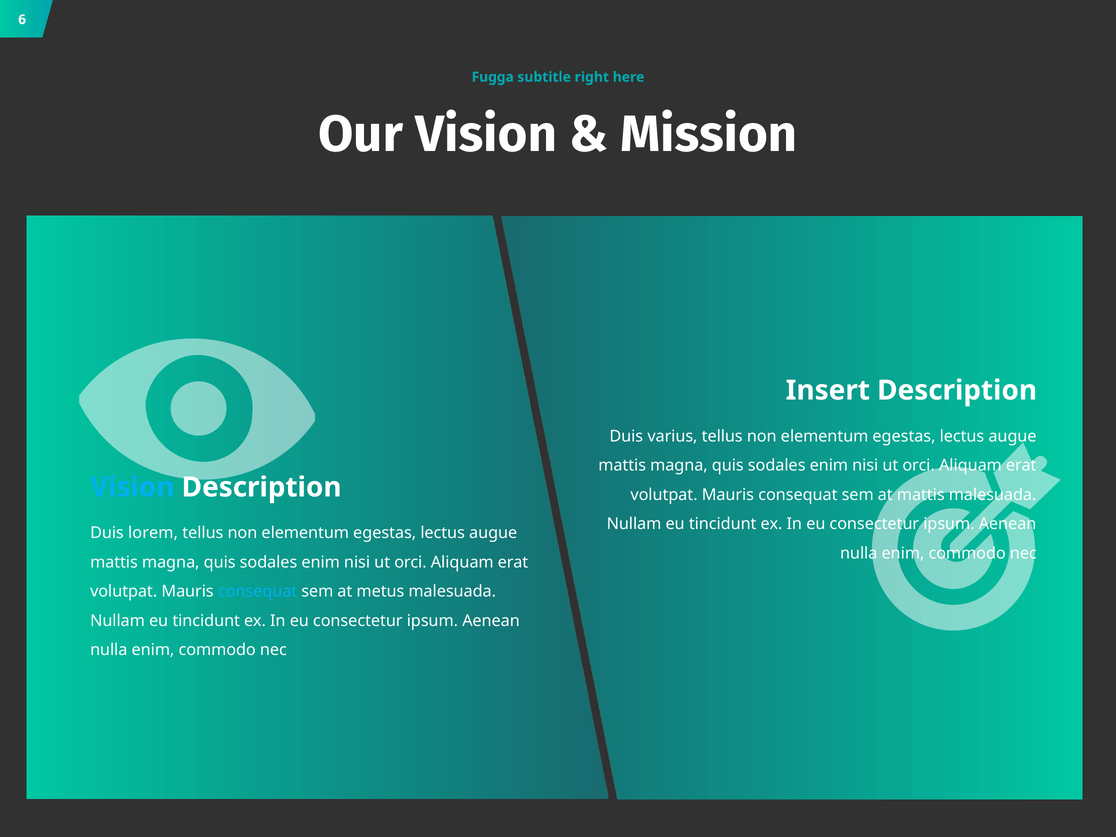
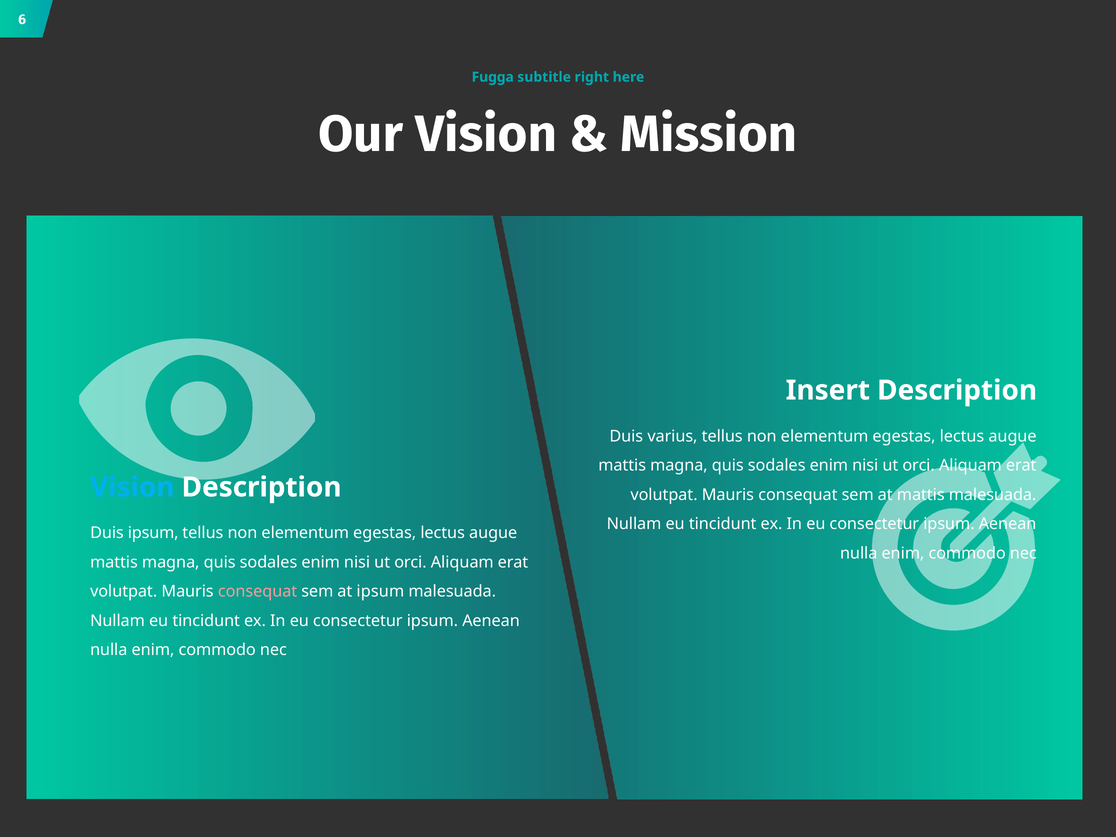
Duis lorem: lorem -> ipsum
consequat at (258, 592) colour: light blue -> pink
at metus: metus -> ipsum
